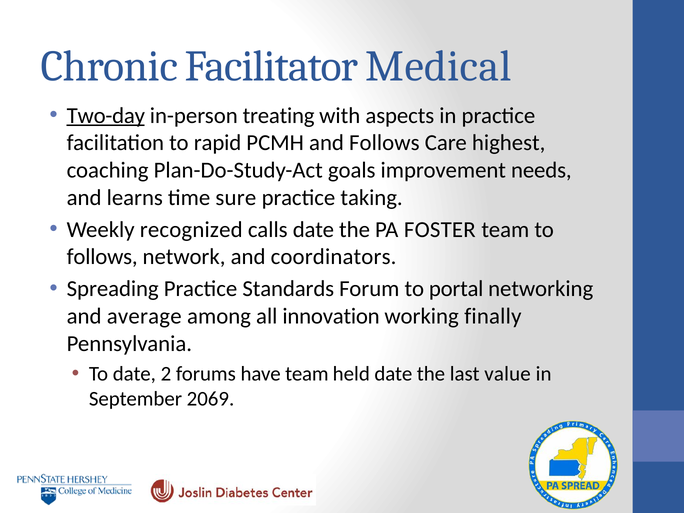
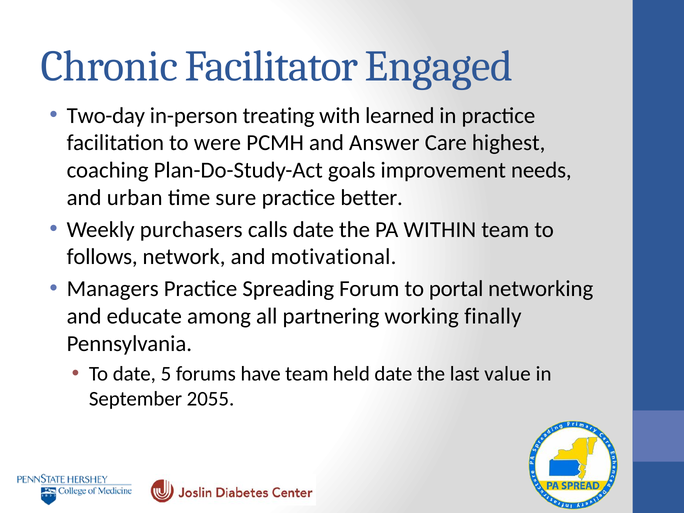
Medical: Medical -> Engaged
Two-day underline: present -> none
aspects: aspects -> learned
rapid: rapid -> were
and Follows: Follows -> Answer
learns: learns -> urban
taking: taking -> better
recognized: recognized -> purchasers
FOSTER: FOSTER -> WITHIN
coordinators: coordinators -> motivational
Spreading: Spreading -> Managers
Standards: Standards -> Spreading
average: average -> educate
innovation: innovation -> partnering
2: 2 -> 5
2069: 2069 -> 2055
